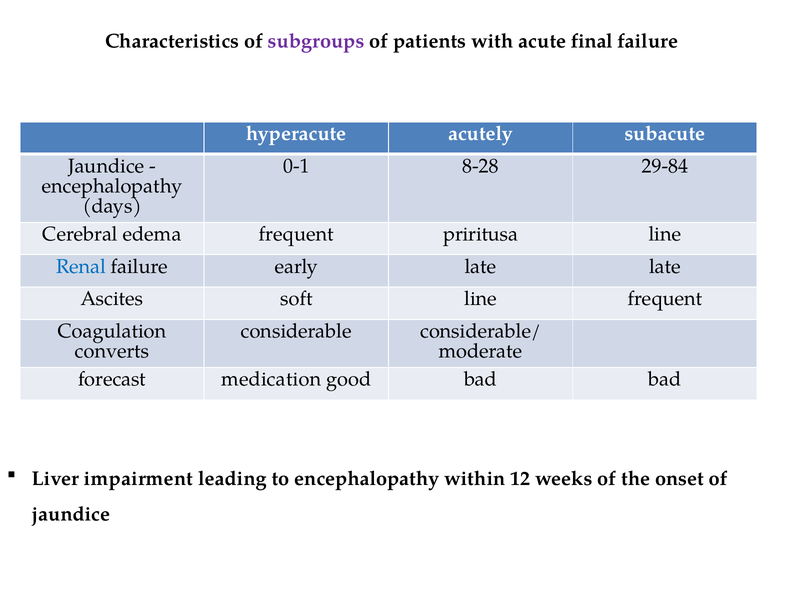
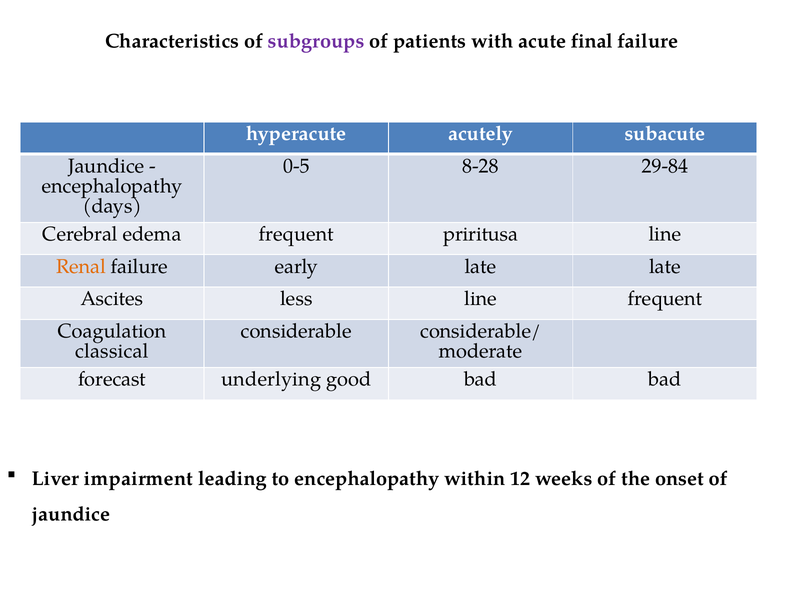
0-1: 0-1 -> 0-5
Renal colour: blue -> orange
soft: soft -> less
converts: converts -> classical
medication: medication -> underlying
